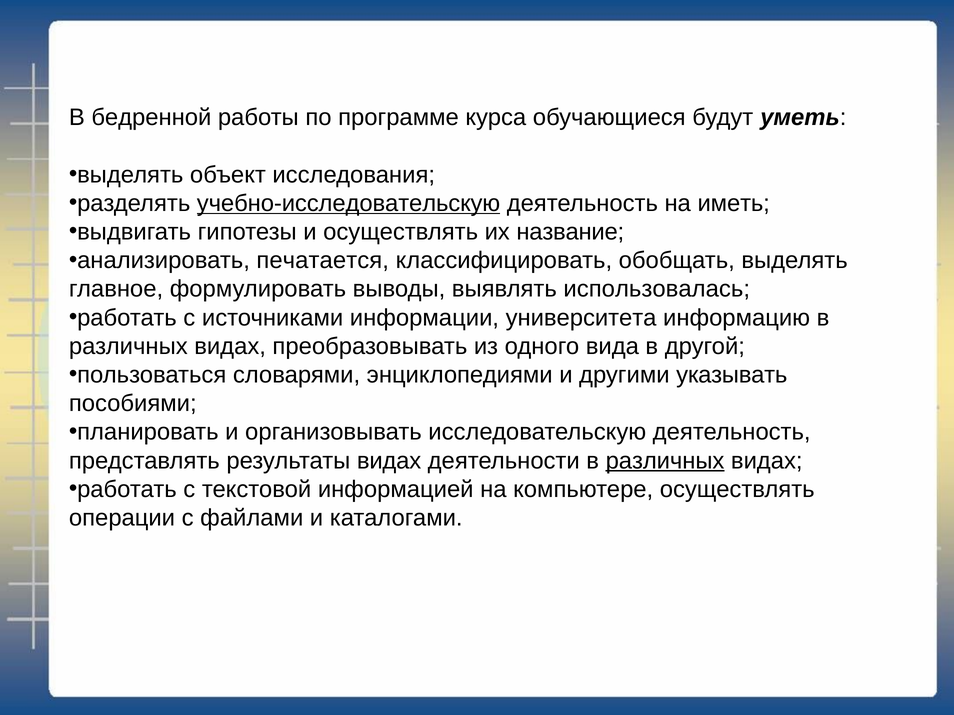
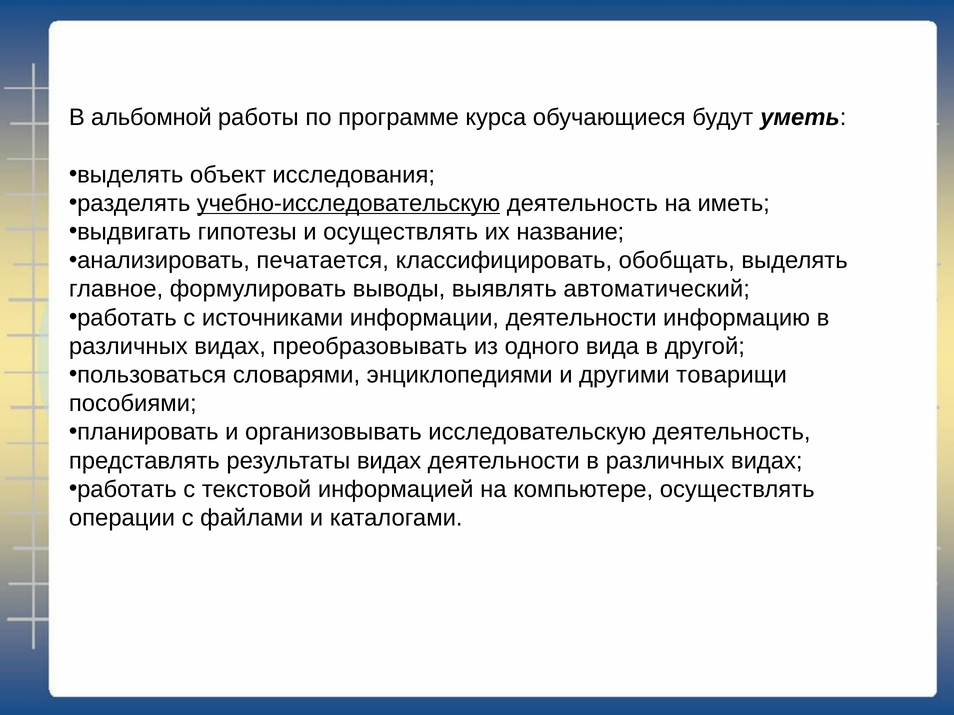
бедренной: бедренной -> альбомной
использовалась: использовалась -> автоматический
информации университета: университета -> деятельности
указывать: указывать -> товарищи
различных at (665, 461) underline: present -> none
